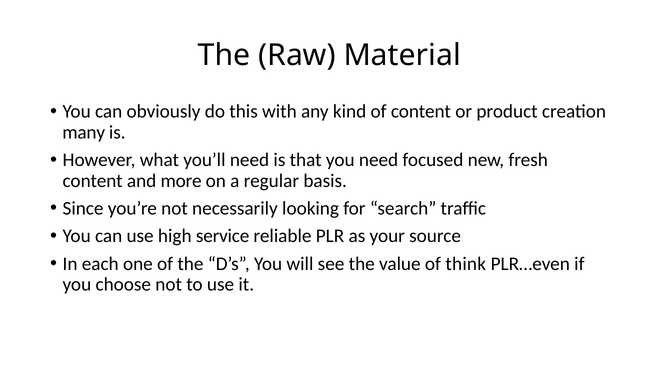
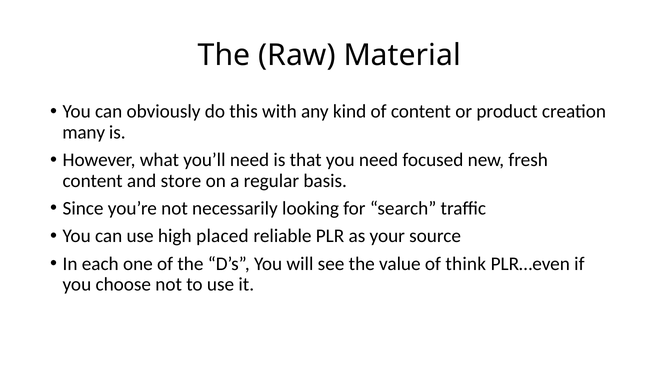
more: more -> store
service: service -> placed
